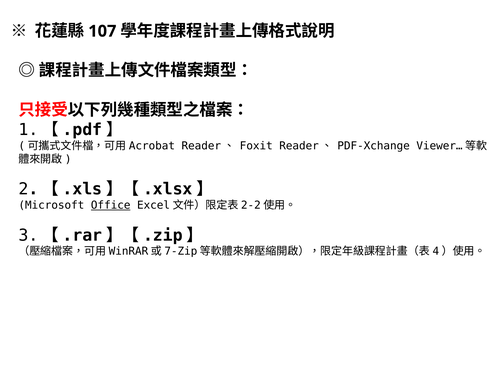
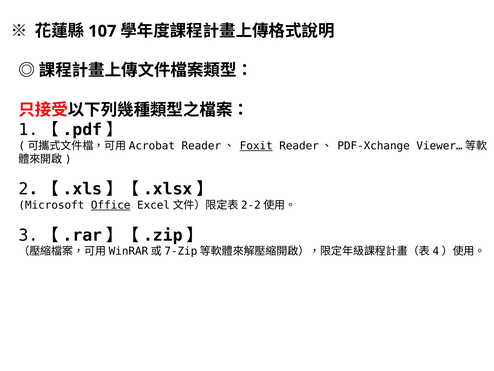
Foxit underline: none -> present
